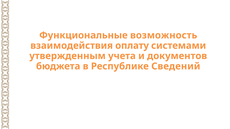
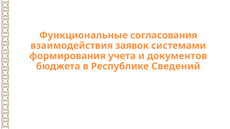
возможность: возможность -> согласования
оплату: оплату -> заявок
утвержденным: утвержденным -> формирования
